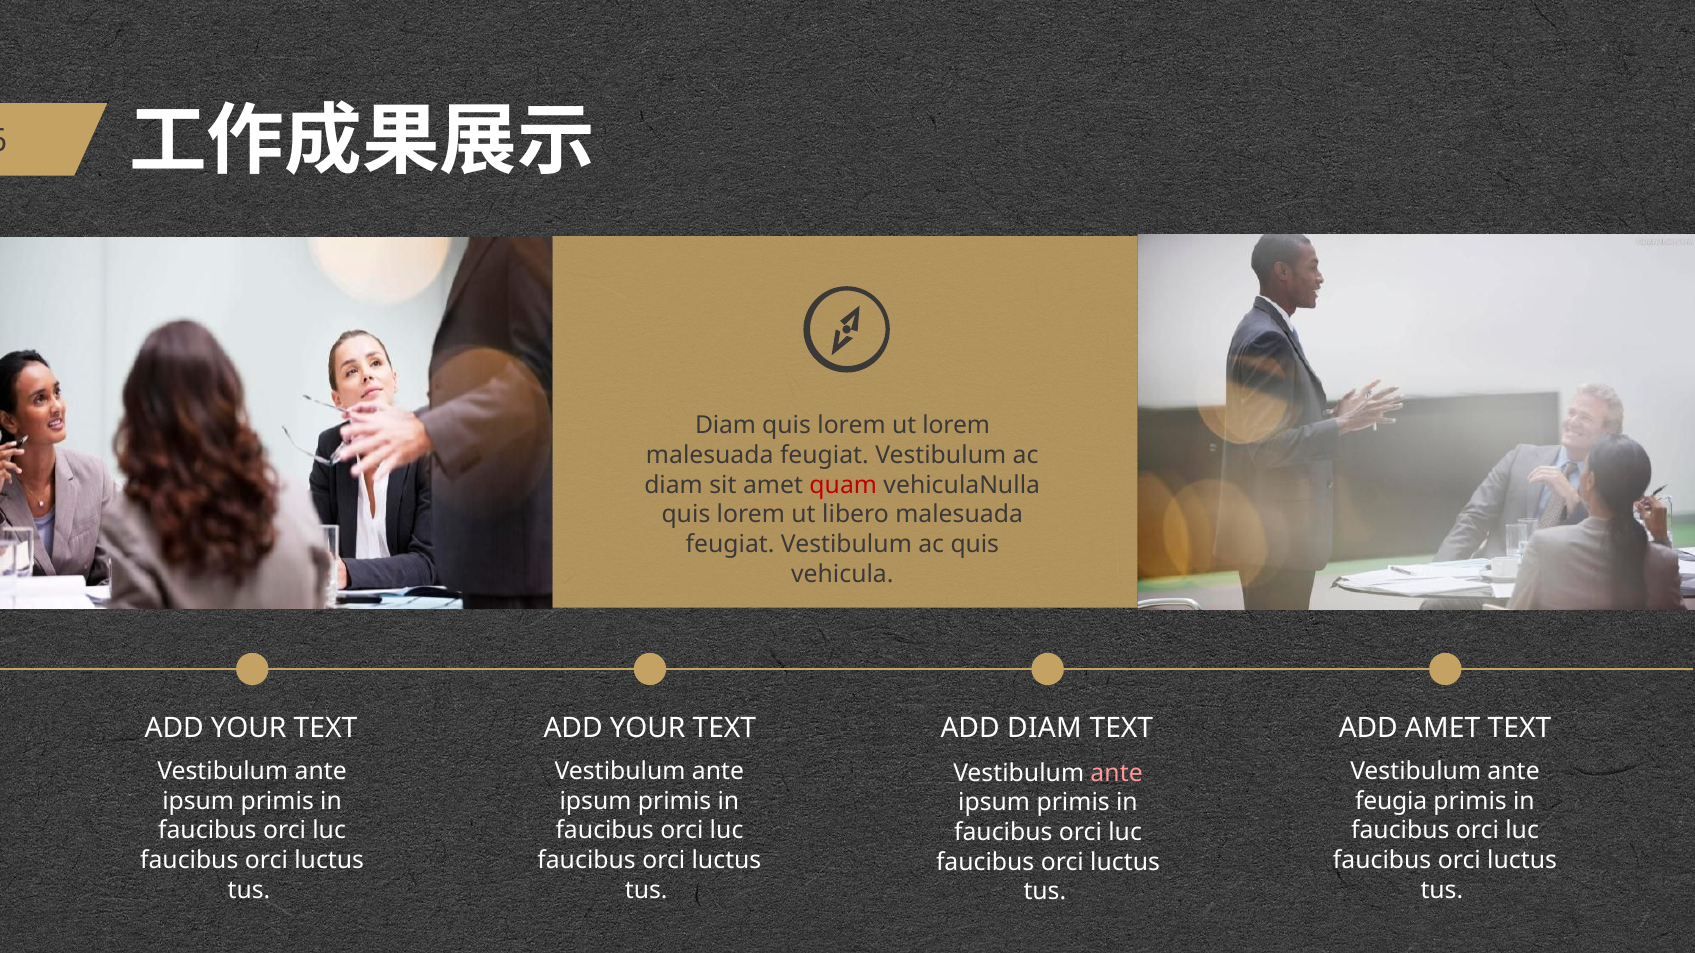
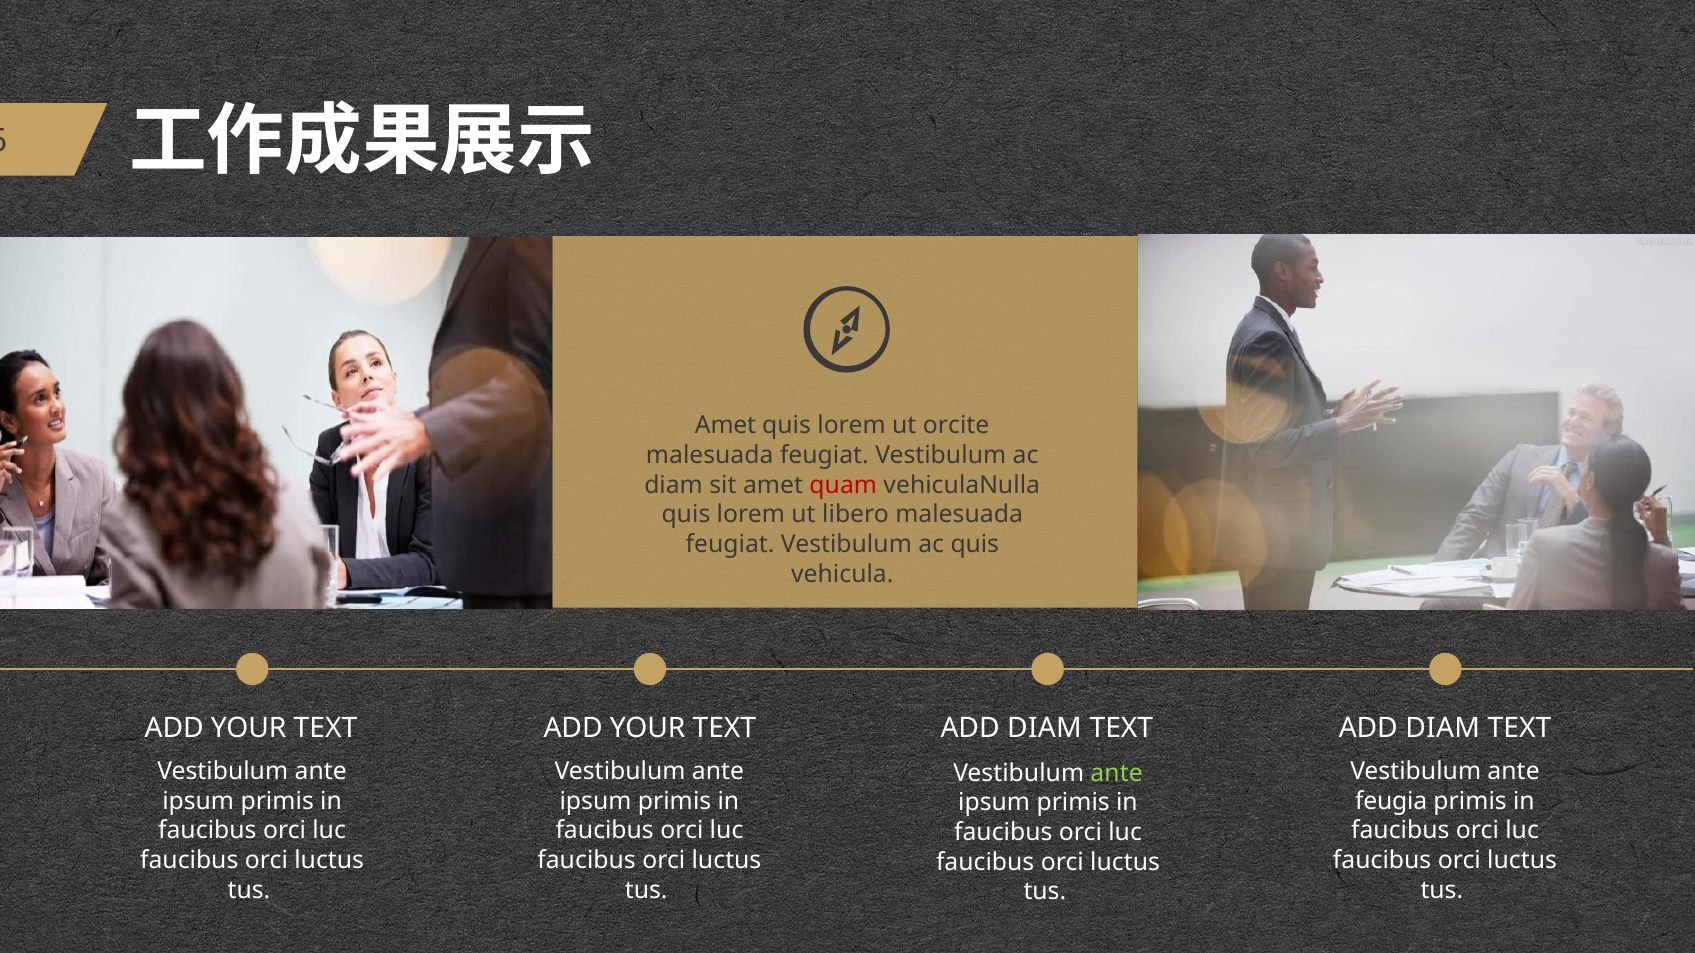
Diam at (725, 426): Diam -> Amet
ut lorem: lorem -> orcite
AMET at (1443, 729): AMET -> DIAM
ante at (1117, 774) colour: pink -> light green
